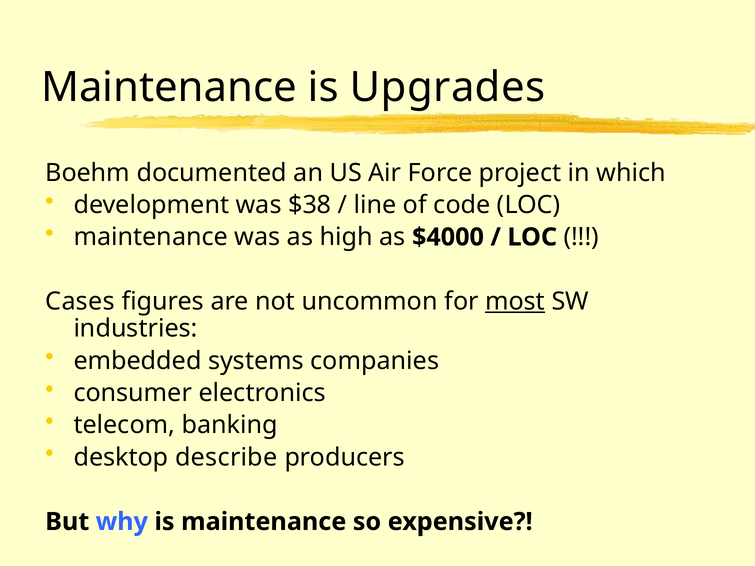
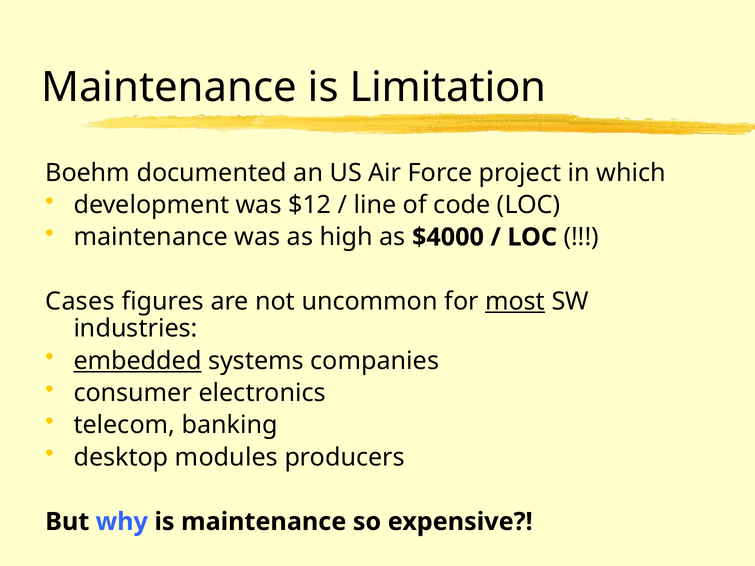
Upgrades: Upgrades -> Limitation
$38: $38 -> $12
embedded underline: none -> present
describe: describe -> modules
